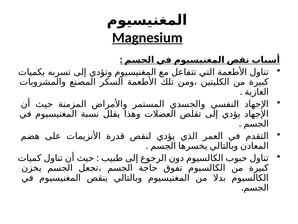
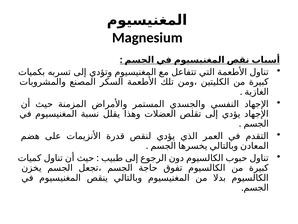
Magnesium underline: present -> none
